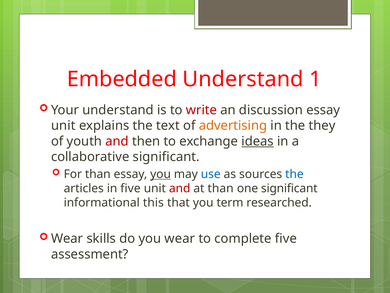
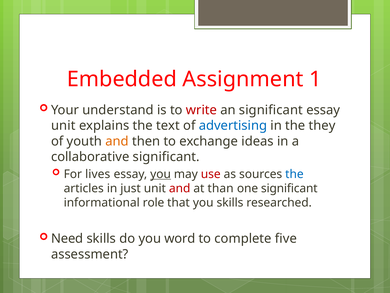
Embedded Understand: Understand -> Assignment
an discussion: discussion -> significant
advertising colour: orange -> blue
and at (117, 141) colour: red -> orange
ideas underline: present -> none
For than: than -> lives
use colour: blue -> red
in five: five -> just
this: this -> role
you term: term -> skills
Wear at (67, 238): Wear -> Need
you wear: wear -> word
